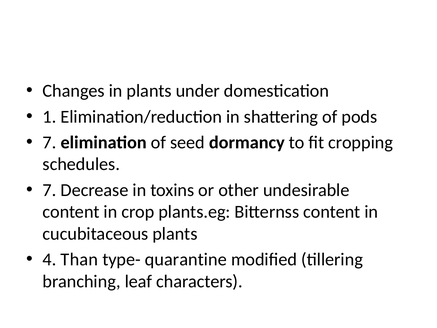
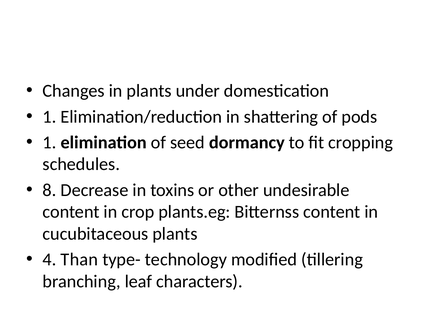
7 at (50, 142): 7 -> 1
7 at (50, 190): 7 -> 8
quarantine: quarantine -> technology
